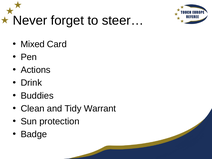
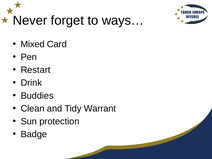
steer…: steer… -> ways…
Actions: Actions -> Restart
